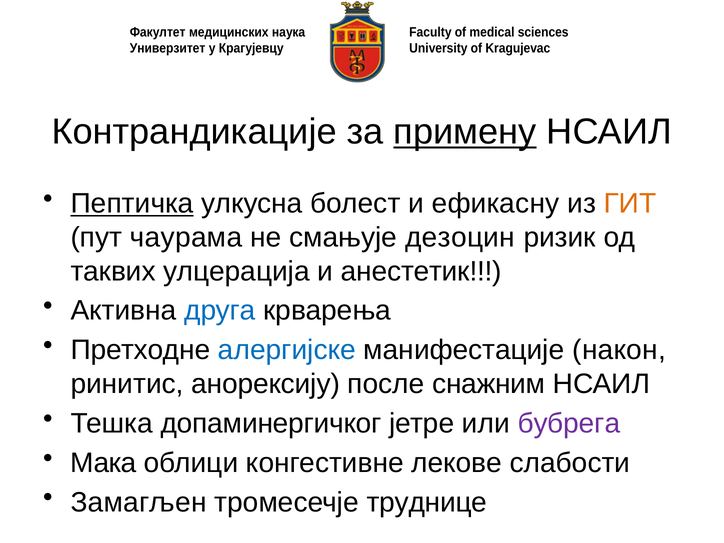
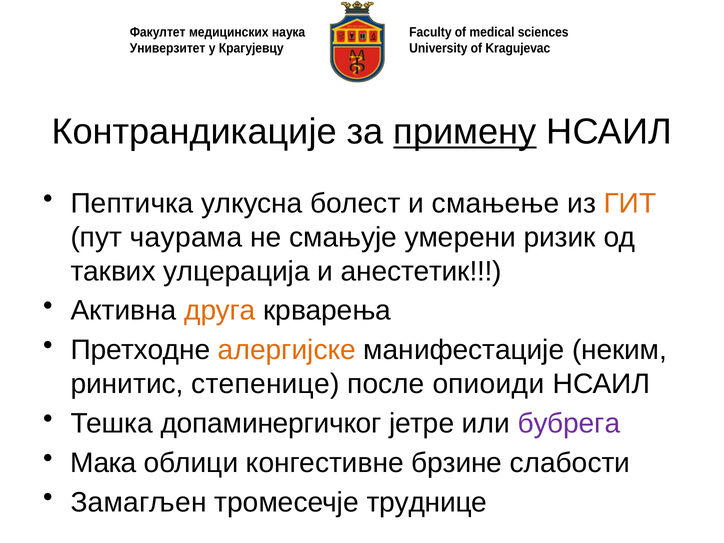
Пептичка underline: present -> none
ефикасну: ефикасну -> смањење
дезоцин: дезоцин -> умерени
друга colour: blue -> orange
алергијске colour: blue -> orange
након: након -> неким
анорексију: анорексију -> степенице
снажним: снажним -> опиоиди
лекове: лекове -> брзине
